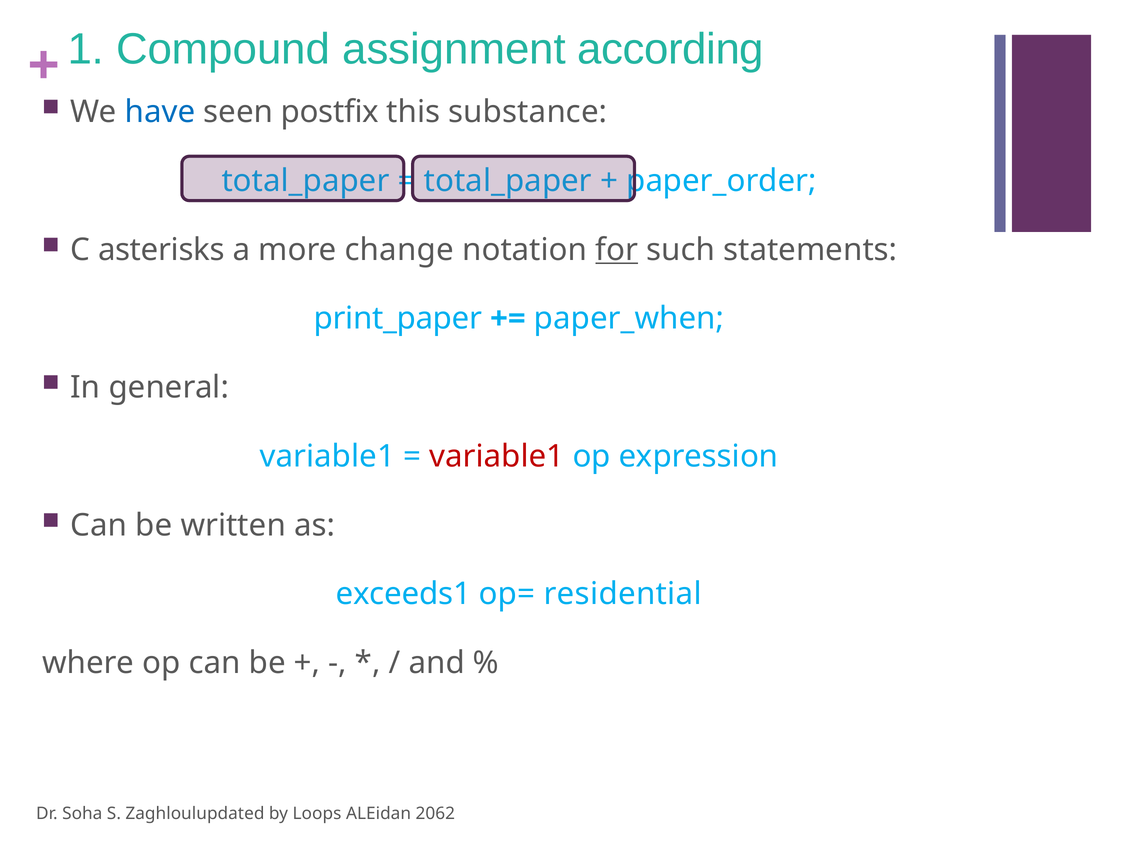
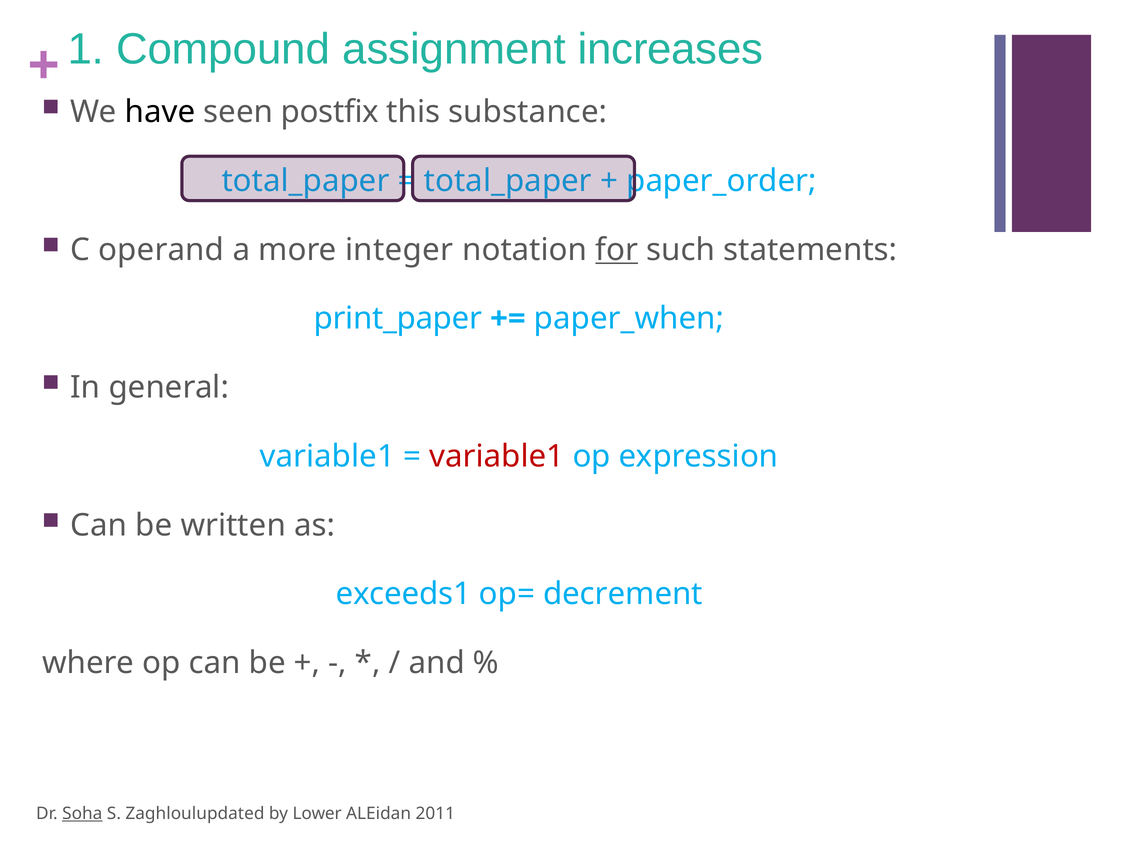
according: according -> increases
have colour: blue -> black
asterisks: asterisks -> operand
change: change -> integer
residential: residential -> decrement
Soha underline: none -> present
Loops: Loops -> Lower
2062: 2062 -> 2011
